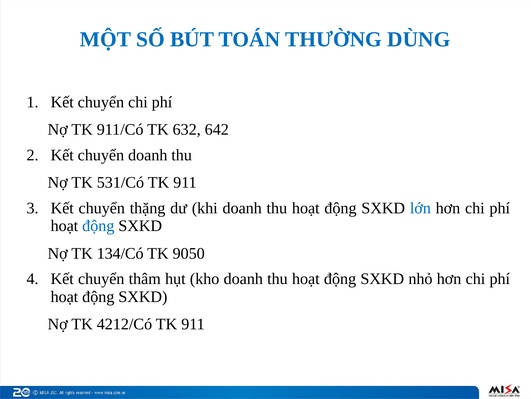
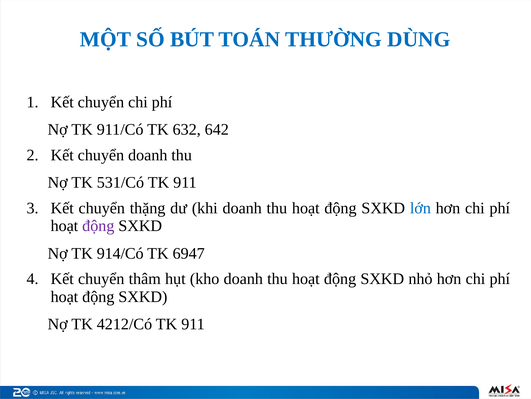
động at (98, 226) colour: blue -> purple
134/Có: 134/Có -> 914/Có
9050: 9050 -> 6947
